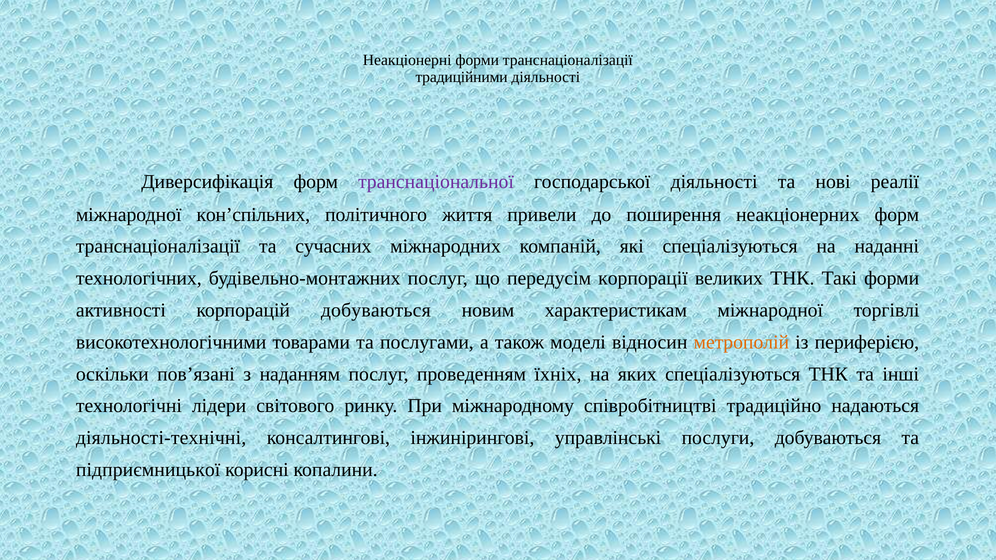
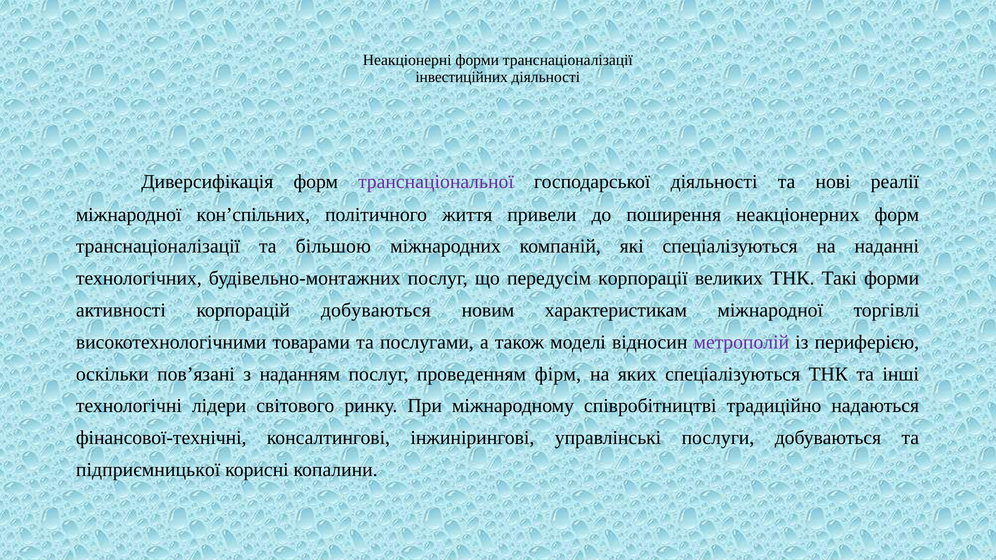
традиційними: традиційними -> інвестиційних
сучасних: сучасних -> більшою
метрополій colour: orange -> purple
їхніх: їхніх -> фірм
діяльності-технічні: діяльності-технічні -> фінансової-технічні
